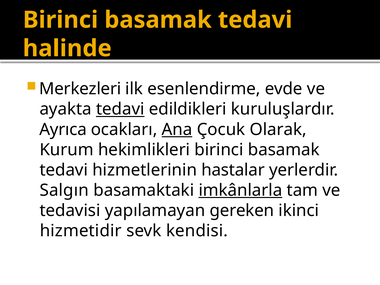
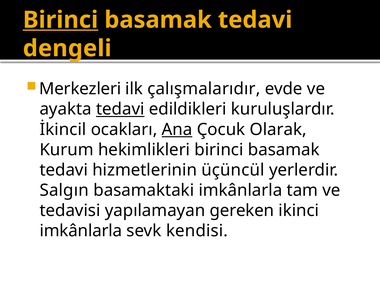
Birinci at (60, 20) underline: none -> present
halinde: halinde -> dengeli
esenlendirme: esenlendirme -> çalışmalarıdır
Ayrıca: Ayrıca -> İkincil
hastalar: hastalar -> üçüncül
imkânlarla at (240, 190) underline: present -> none
hizmetidir at (81, 231): hizmetidir -> imkânlarla
